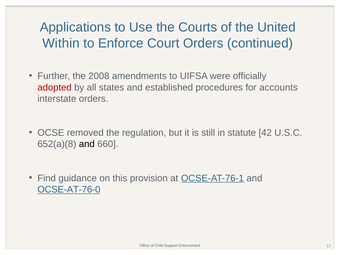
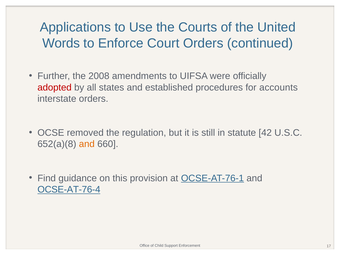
Within: Within -> Words
and at (87, 144) colour: black -> orange
OCSE-AT-76-0: OCSE-AT-76-0 -> OCSE-AT-76-4
